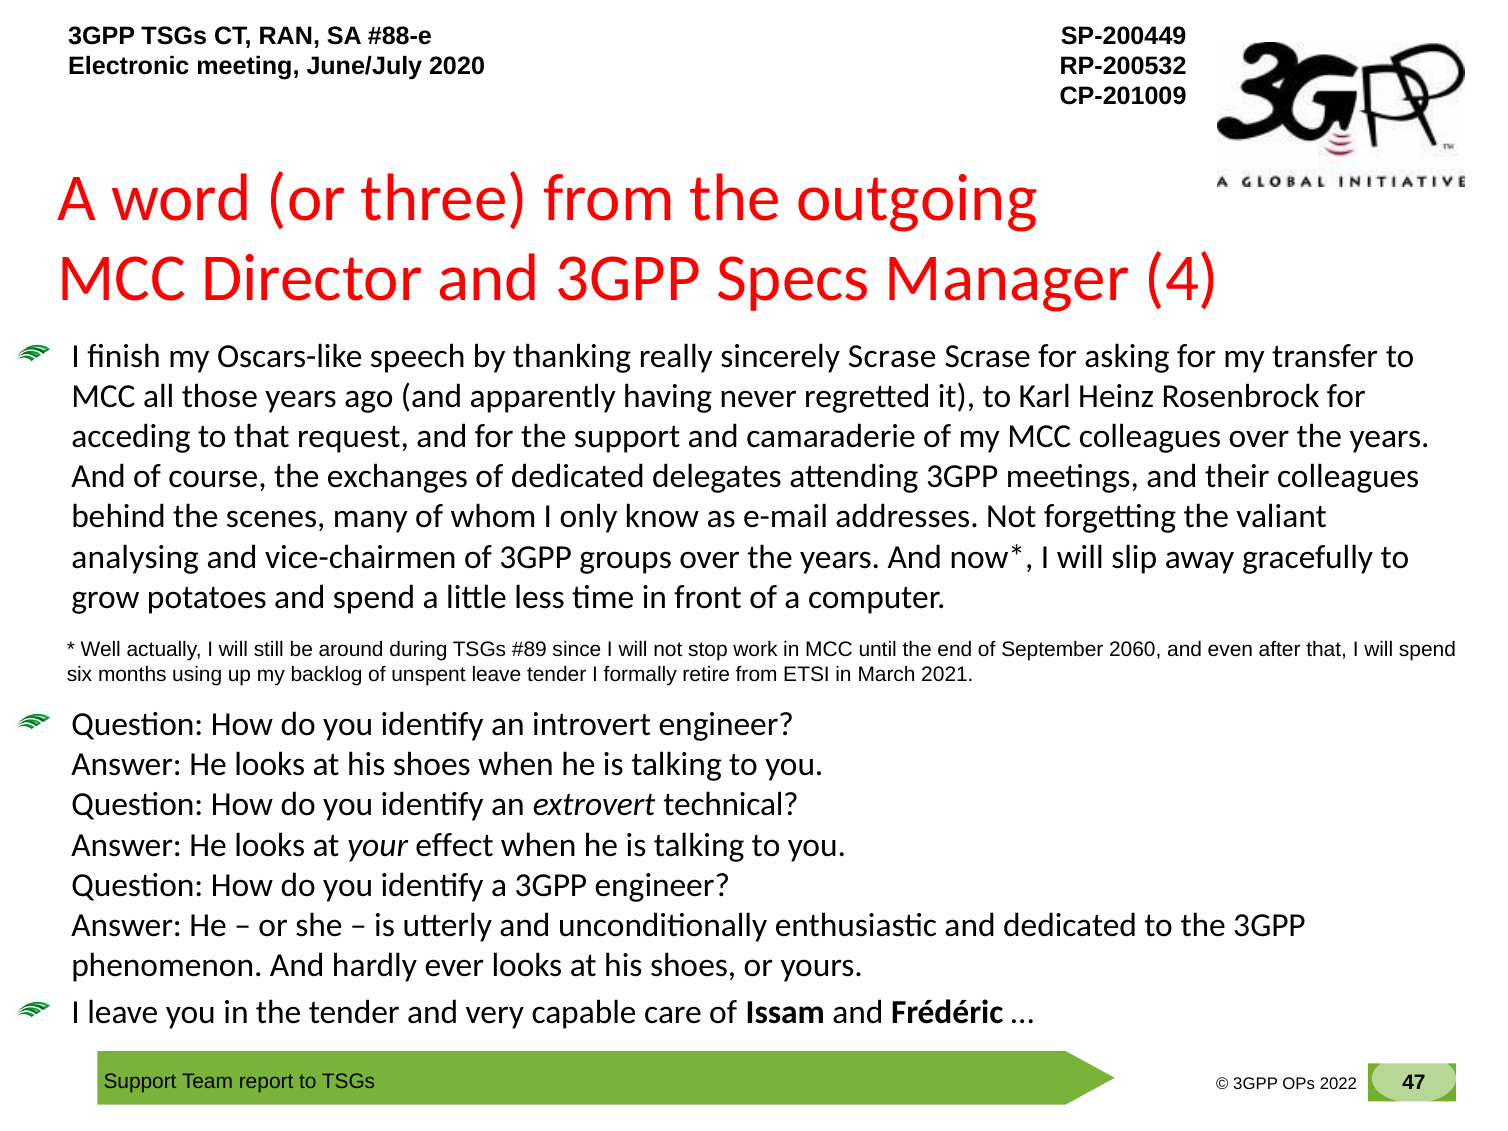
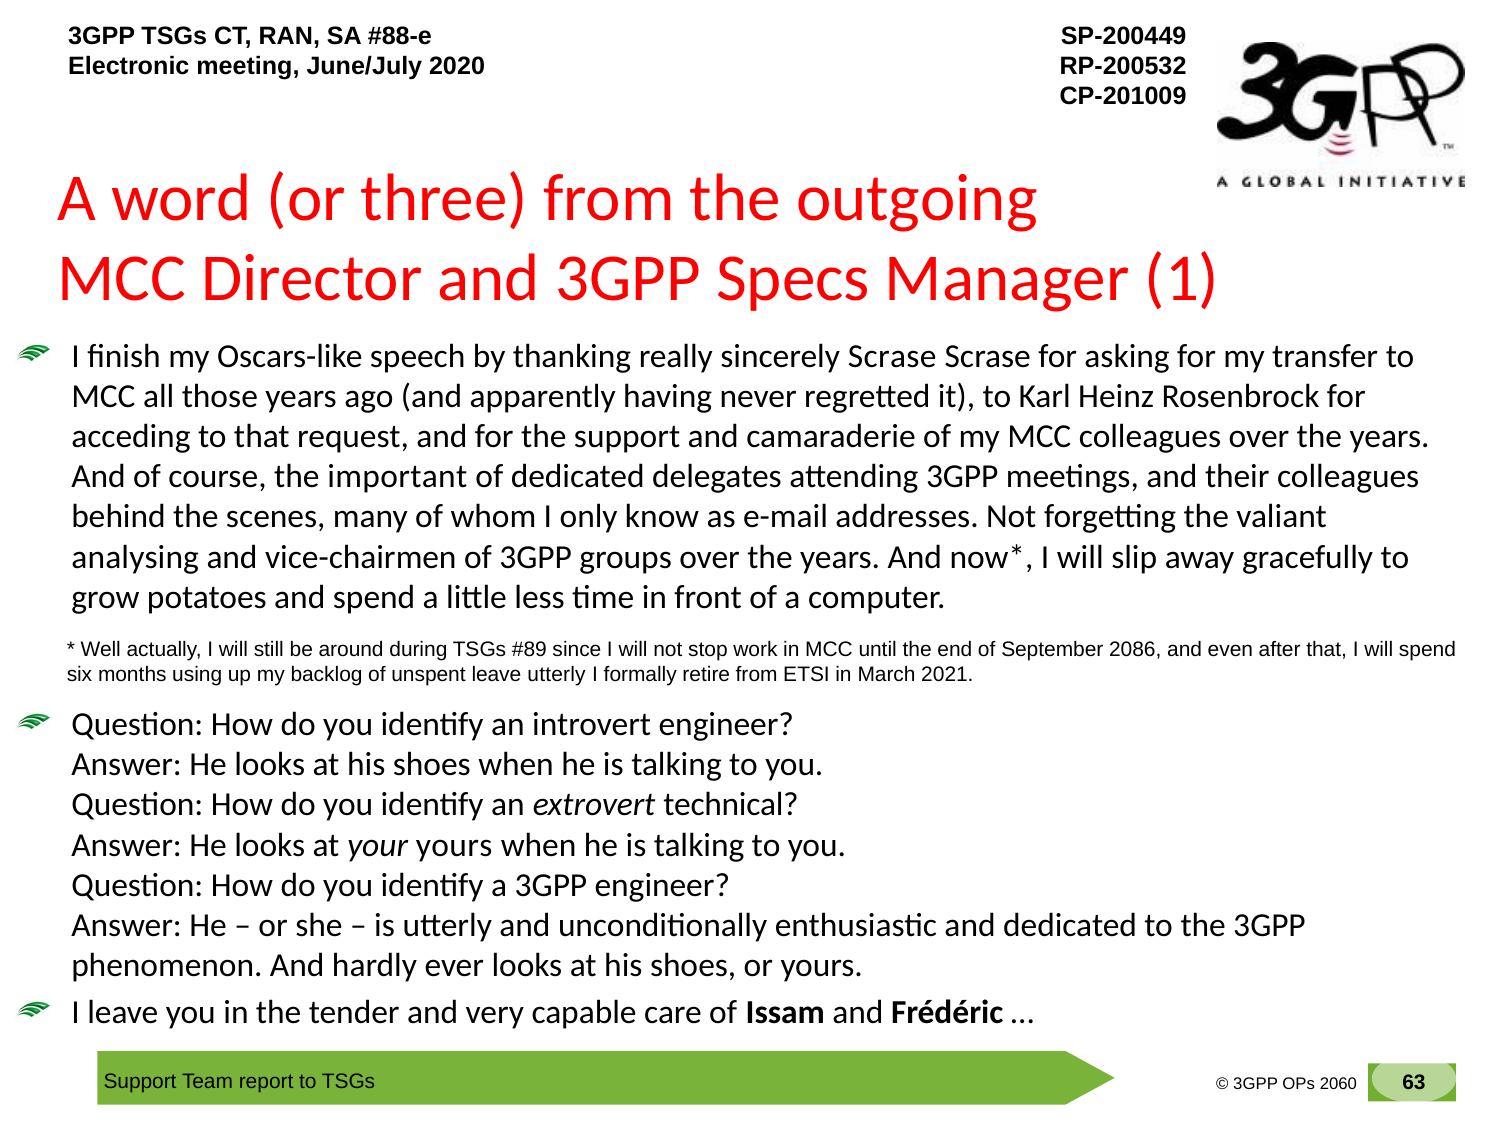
4: 4 -> 1
exchanges: exchanges -> important
2060: 2060 -> 2086
leave tender: tender -> utterly
your effect: effect -> yours
47: 47 -> 63
2022: 2022 -> 2060
